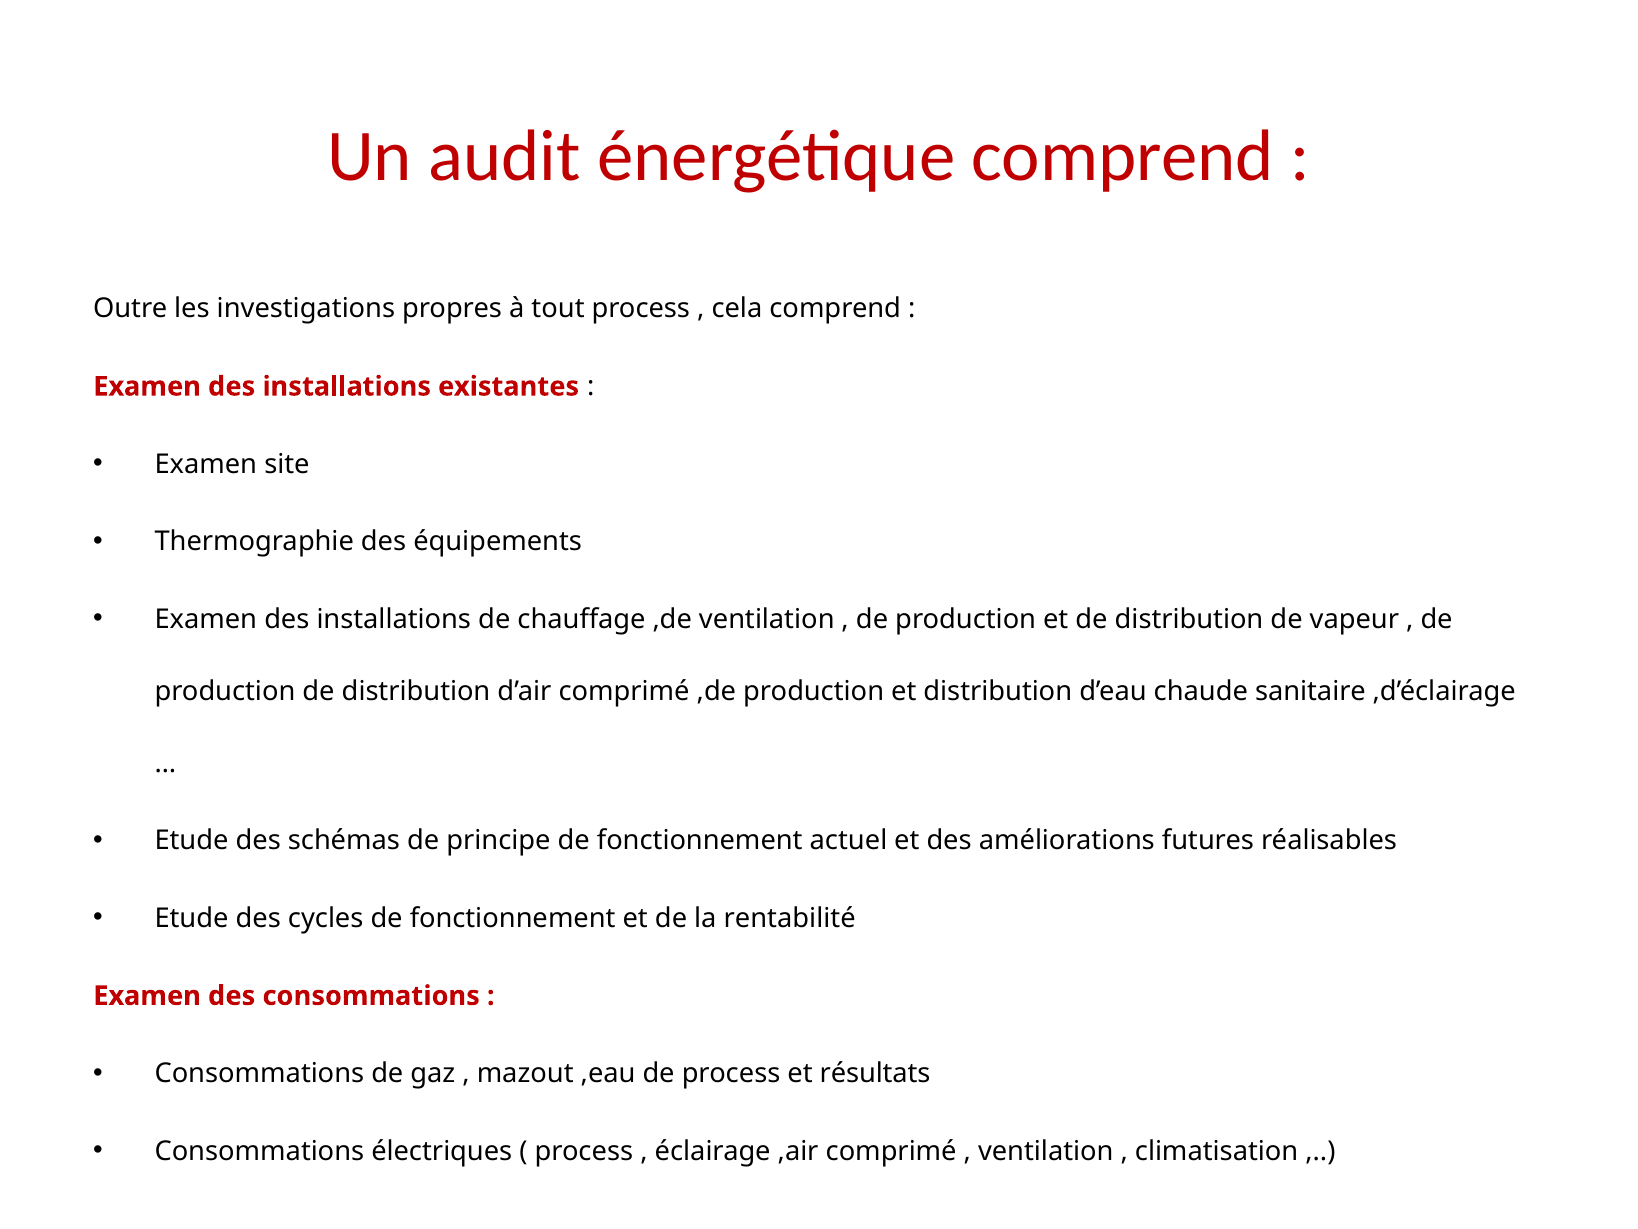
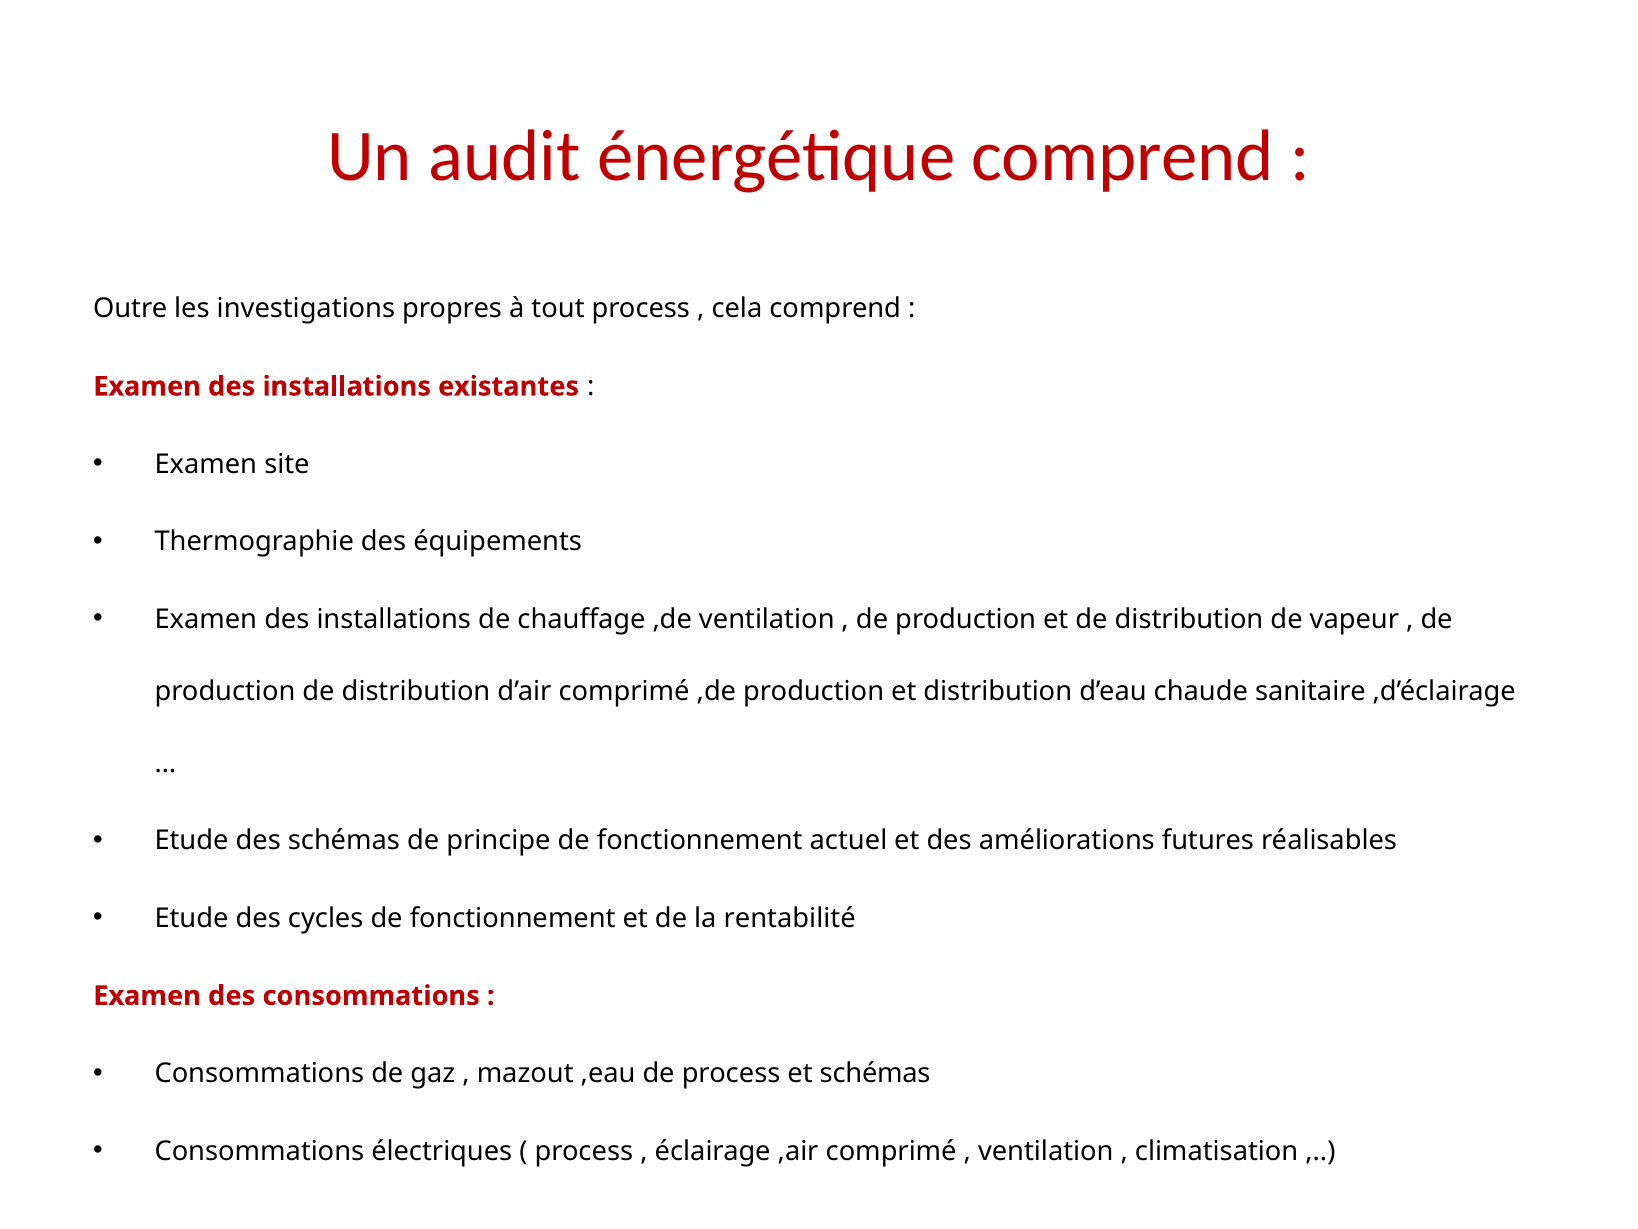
et résultats: résultats -> schémas
